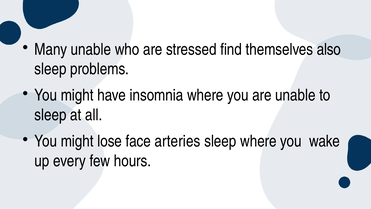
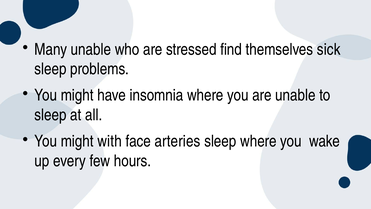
also: also -> sick
lose: lose -> with
